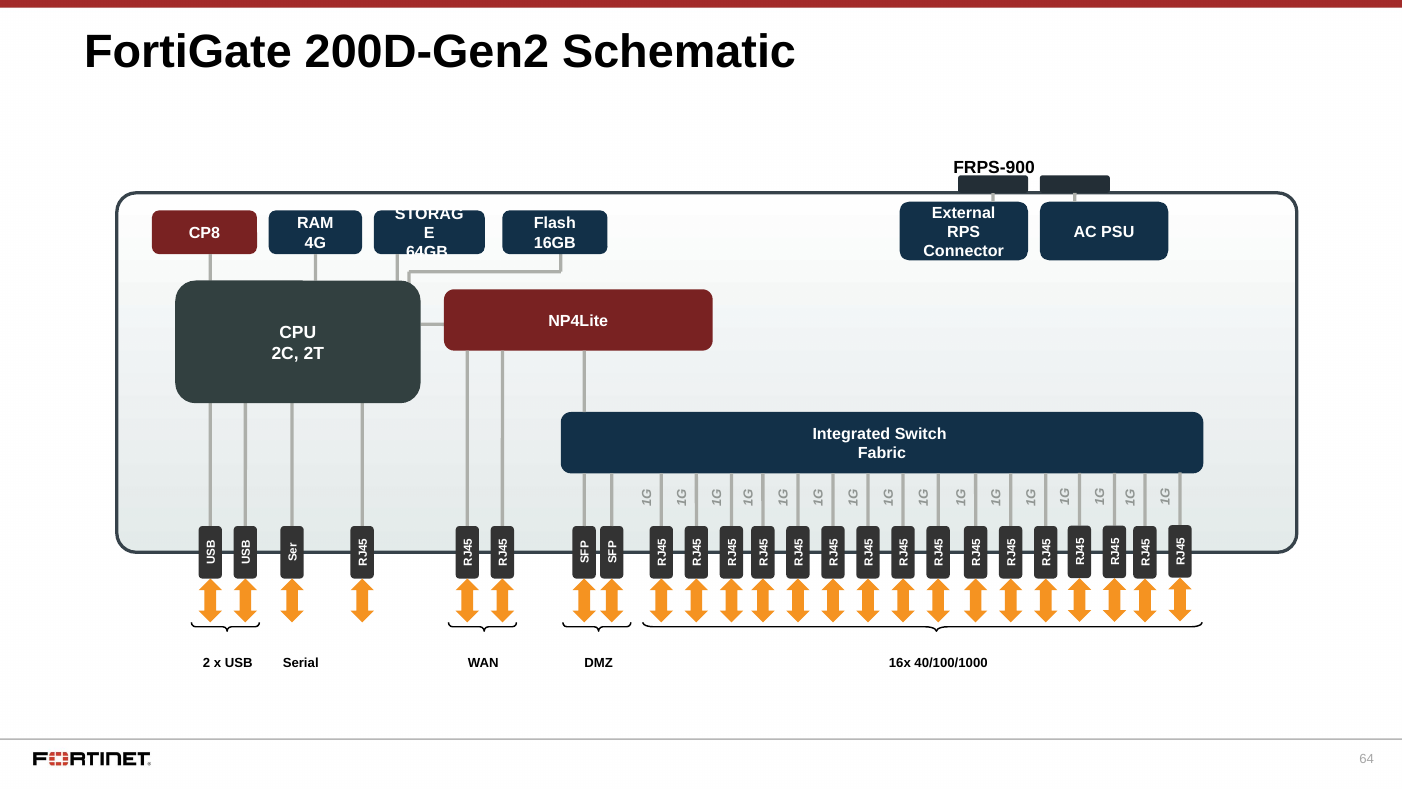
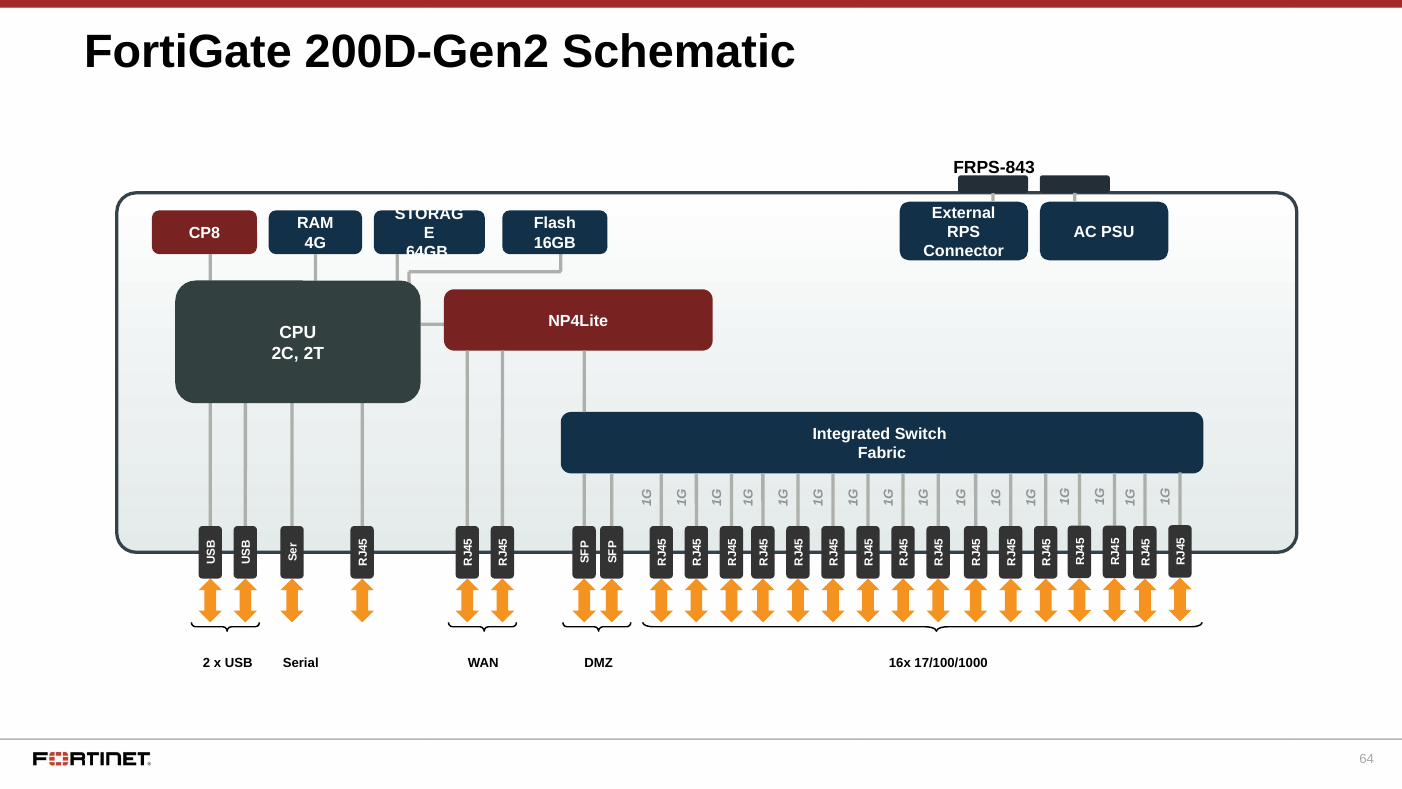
FRPS-900: FRPS-900 -> FRPS-843
40/100/1000: 40/100/1000 -> 17/100/1000
